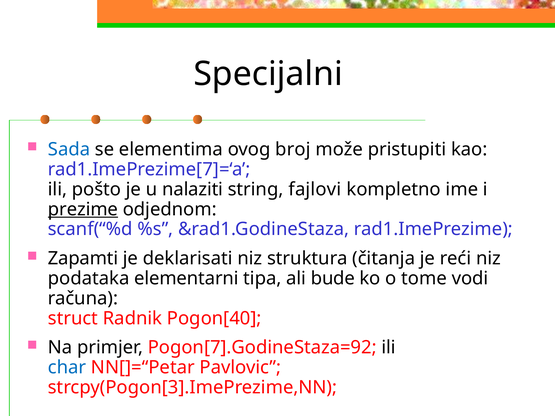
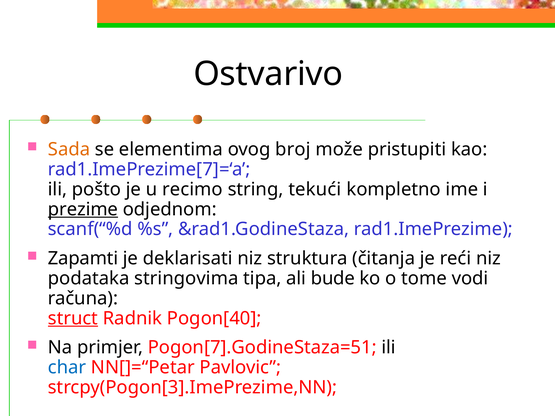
Specijalni: Specijalni -> Ostvarivo
Sada colour: blue -> orange
nalaziti: nalaziti -> recimo
fajlovi: fajlovi -> tekući
elementarni: elementarni -> stringovima
struct underline: none -> present
Pogon[7].GodineStaza=92: Pogon[7].GodineStaza=92 -> Pogon[7].GodineStaza=51
